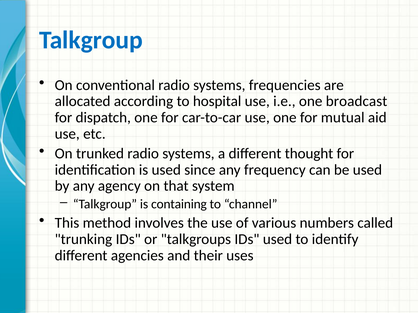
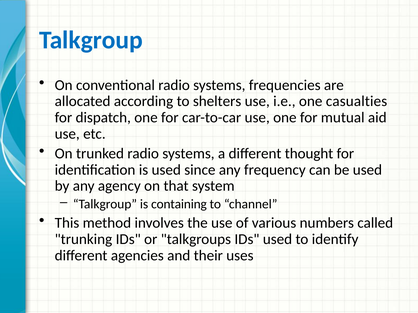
hospital: hospital -> shelters
broadcast: broadcast -> casualties
